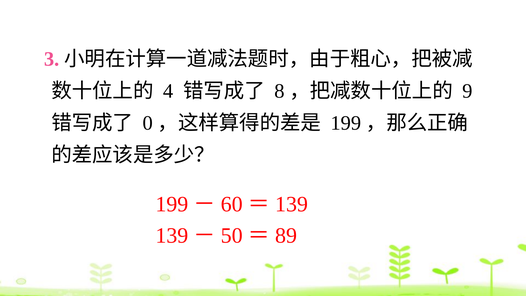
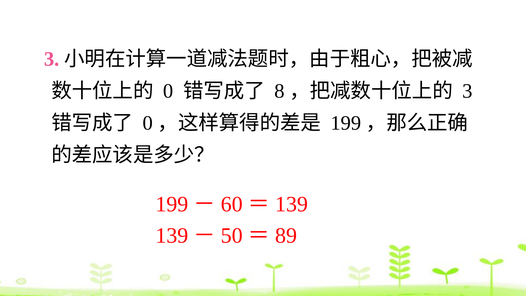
4 at (168, 91): 4 -> 0
9 at (467, 91): 9 -> 3
